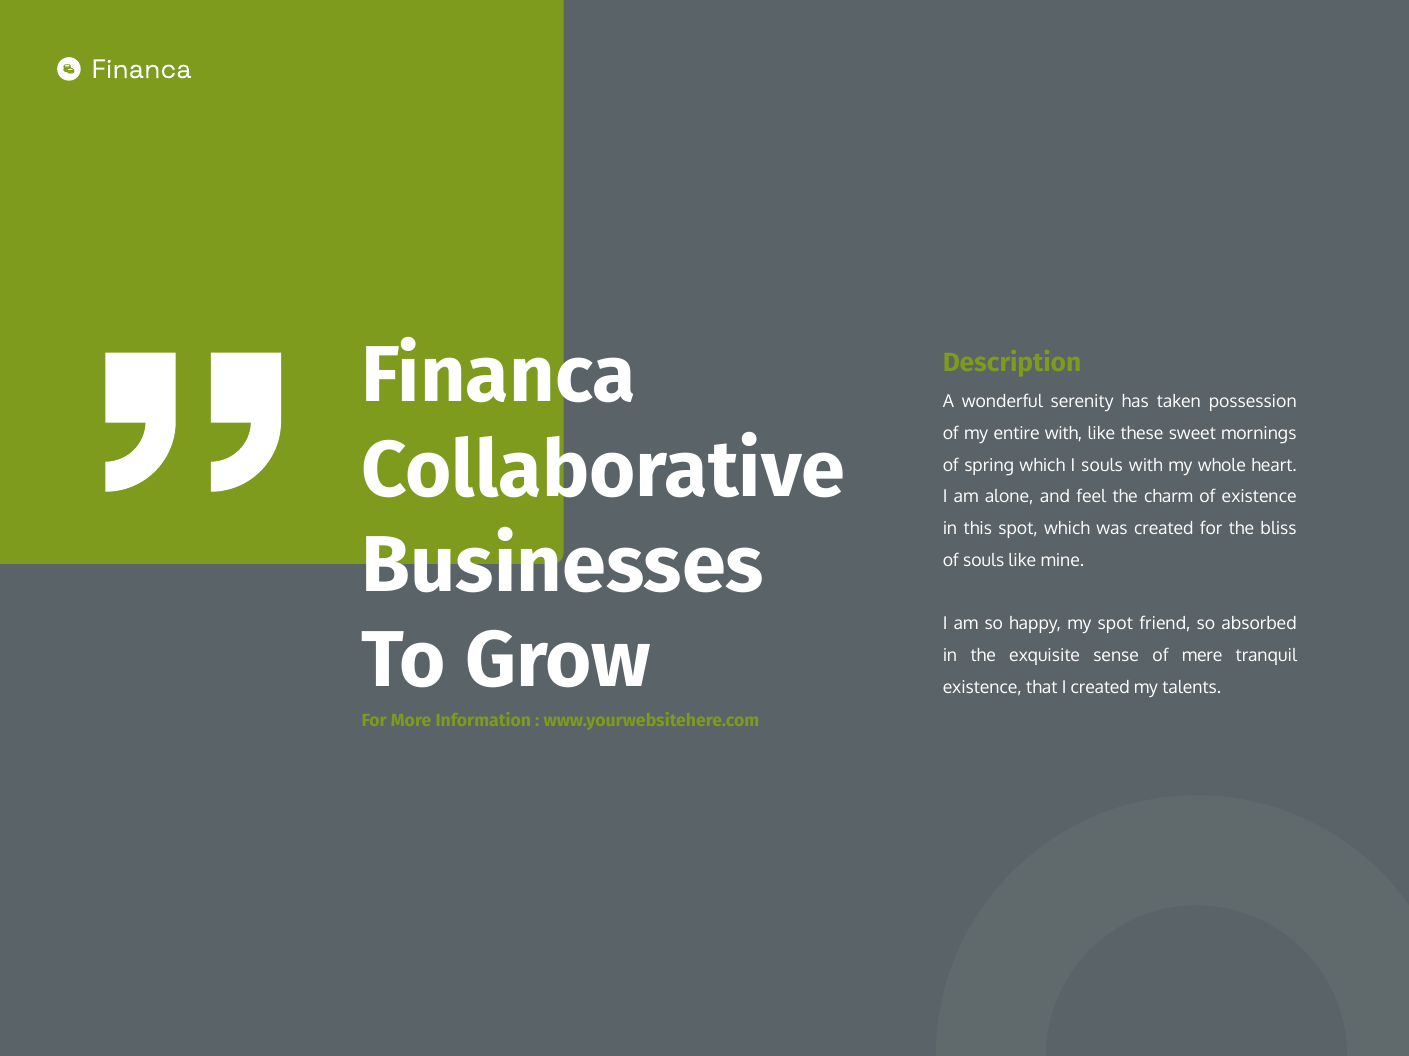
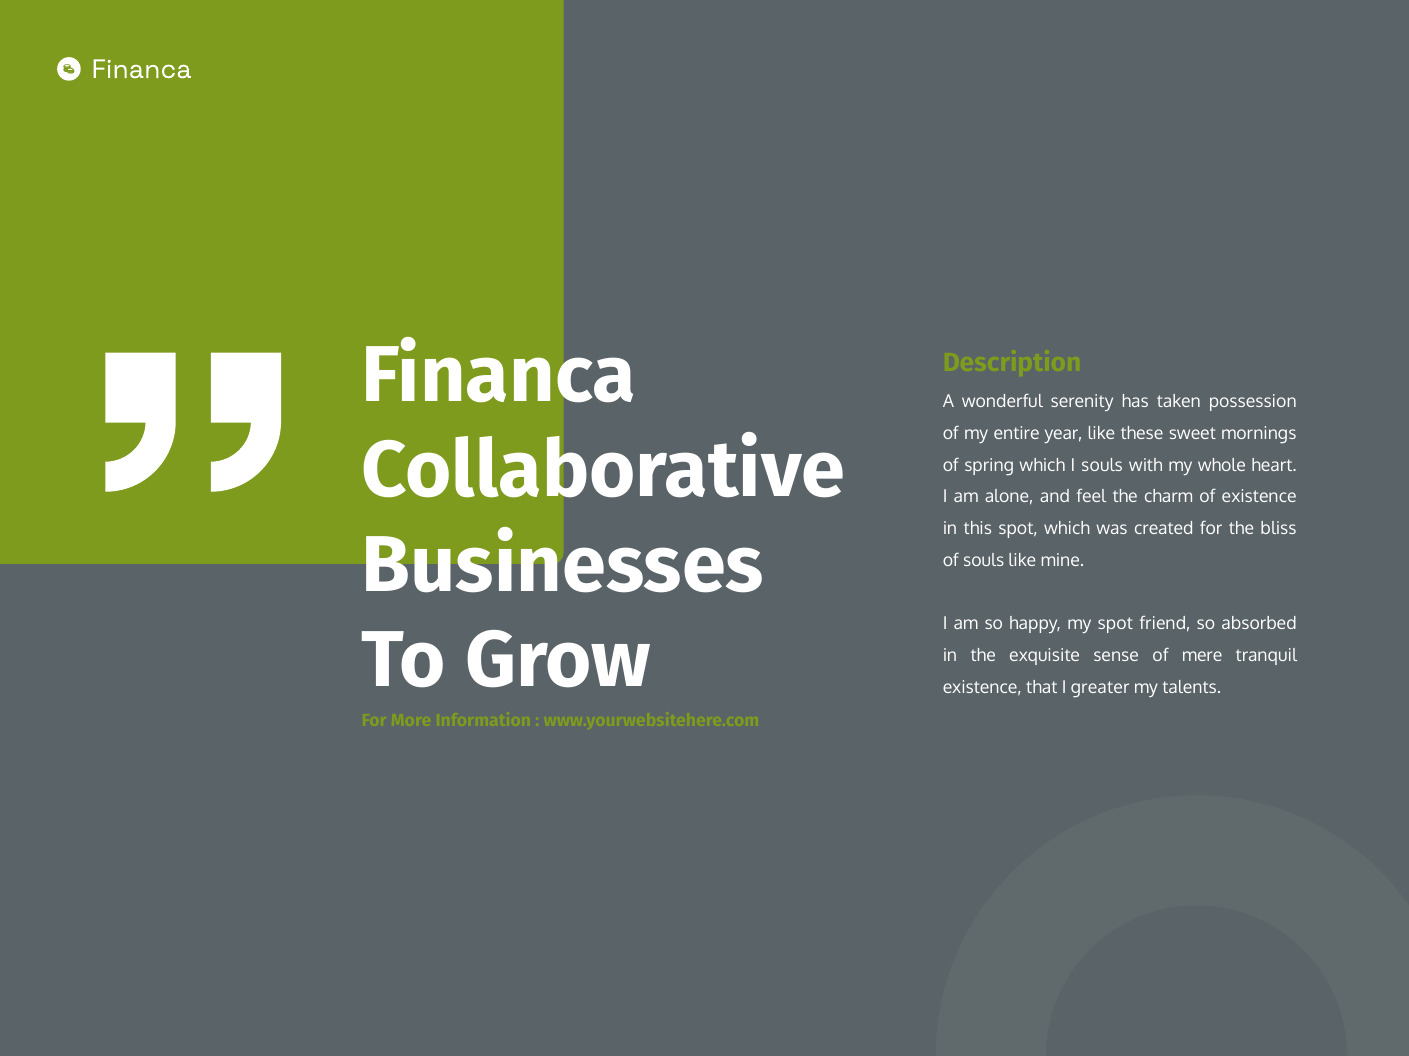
entire with: with -> year
I created: created -> greater
